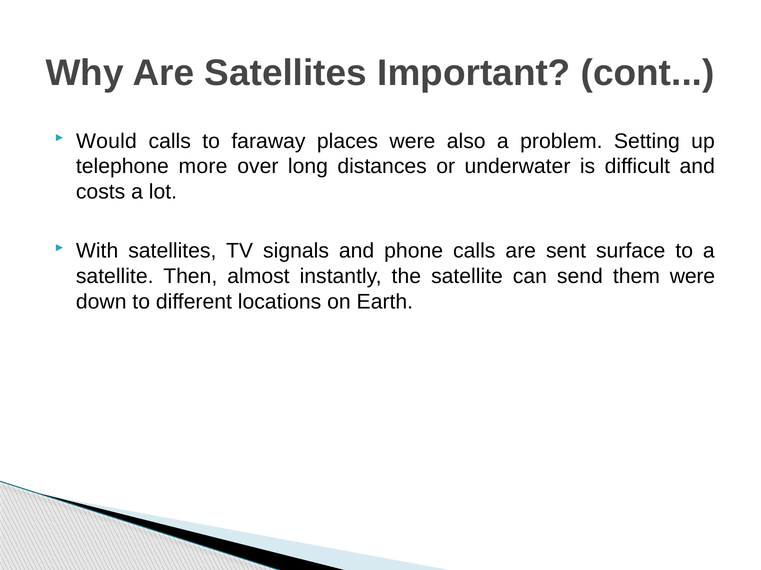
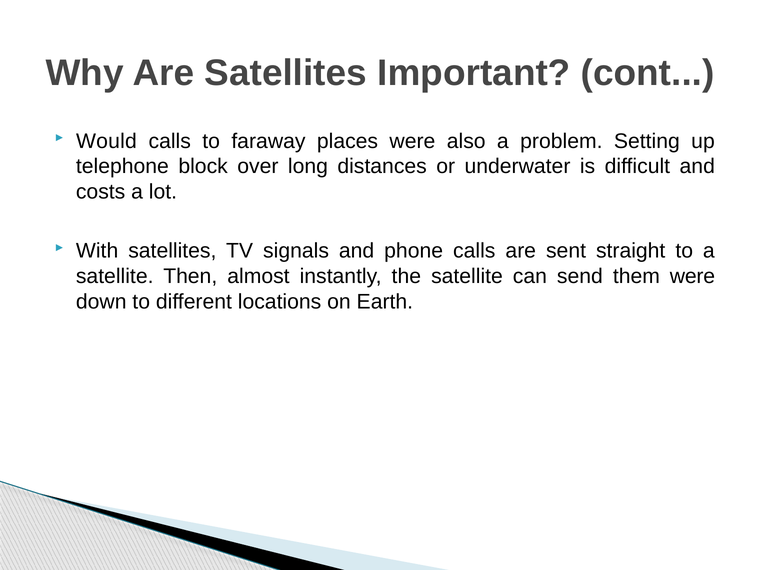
more: more -> block
surface: surface -> straight
